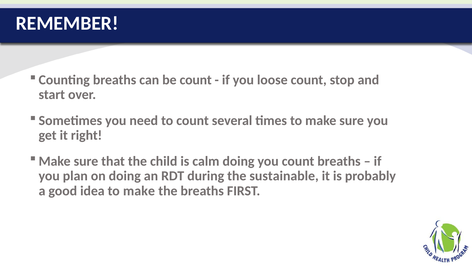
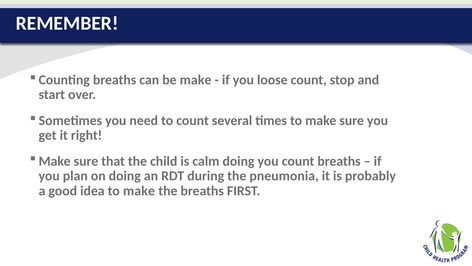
be count: count -> make
sustainable: sustainable -> pneumonia
